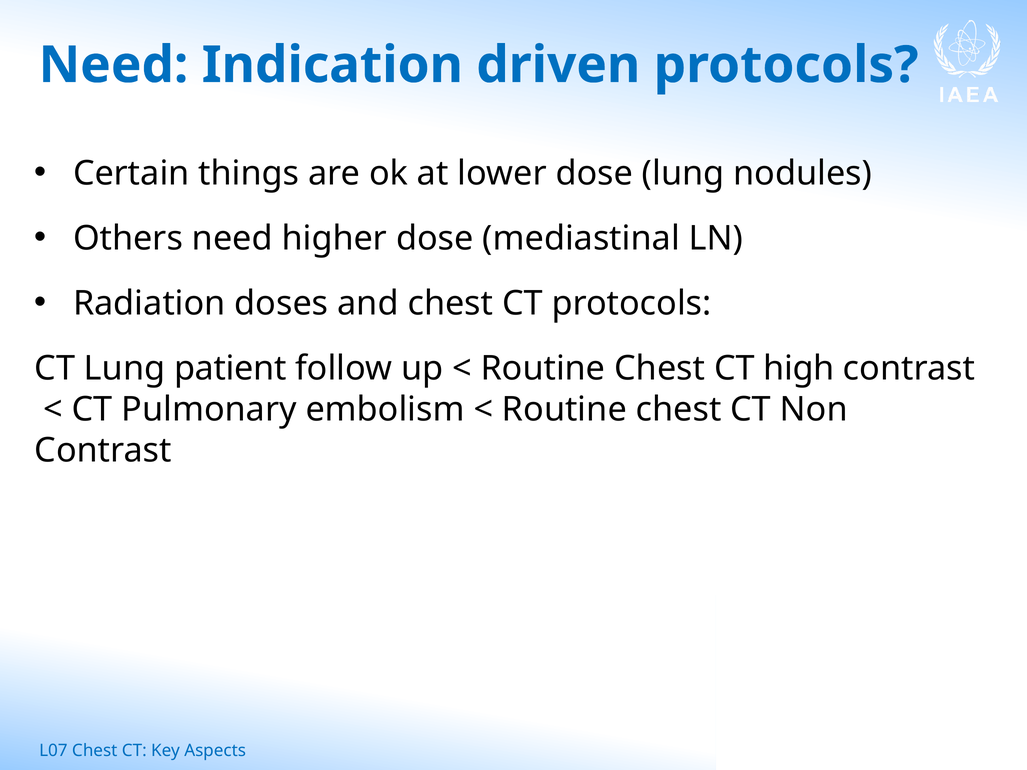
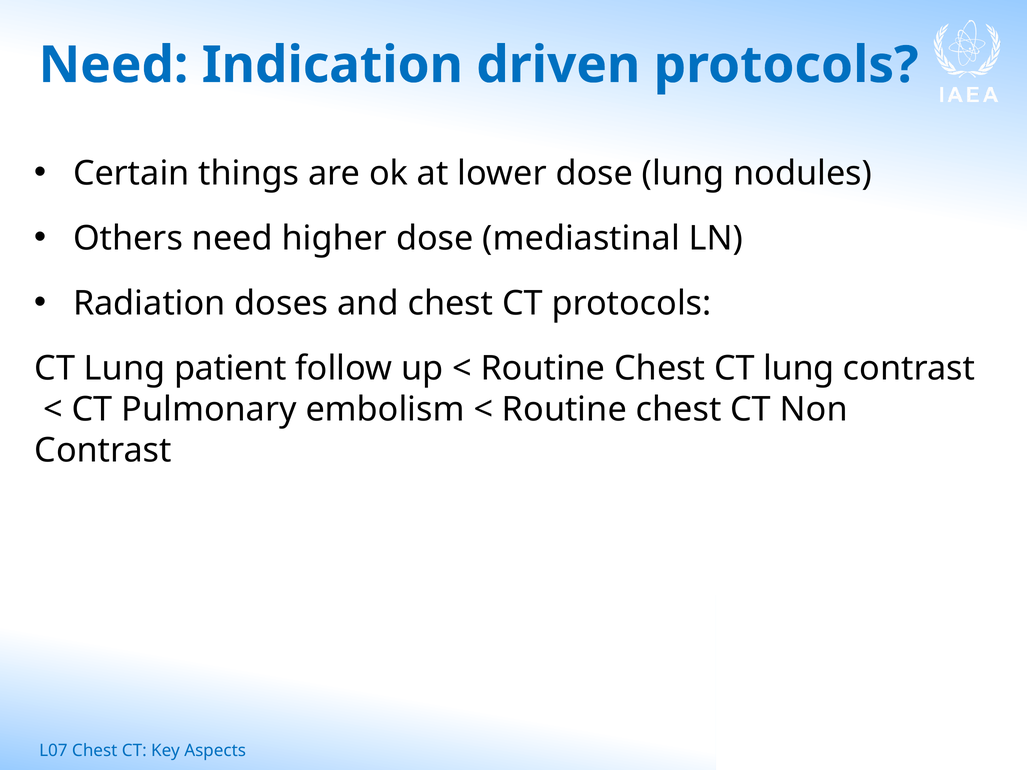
Chest CT high: high -> lung
